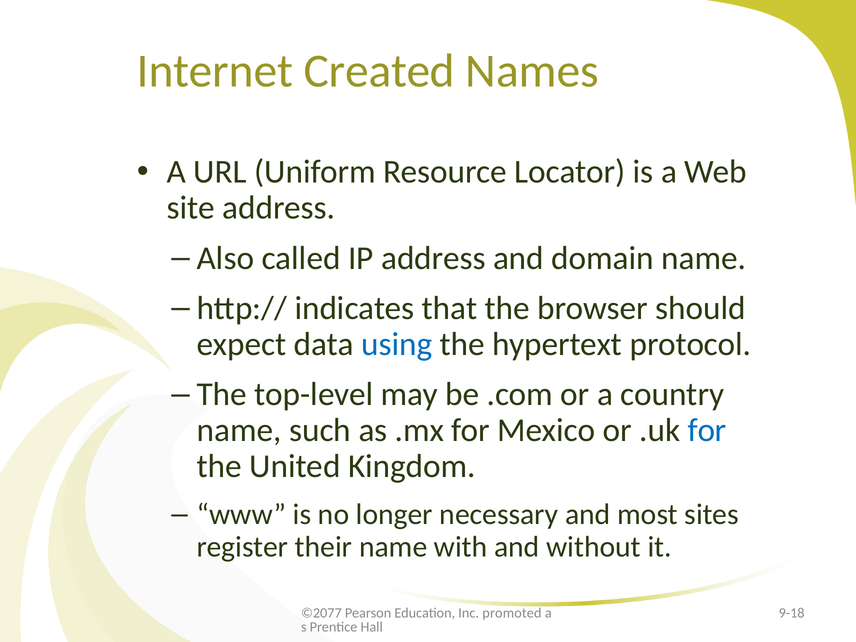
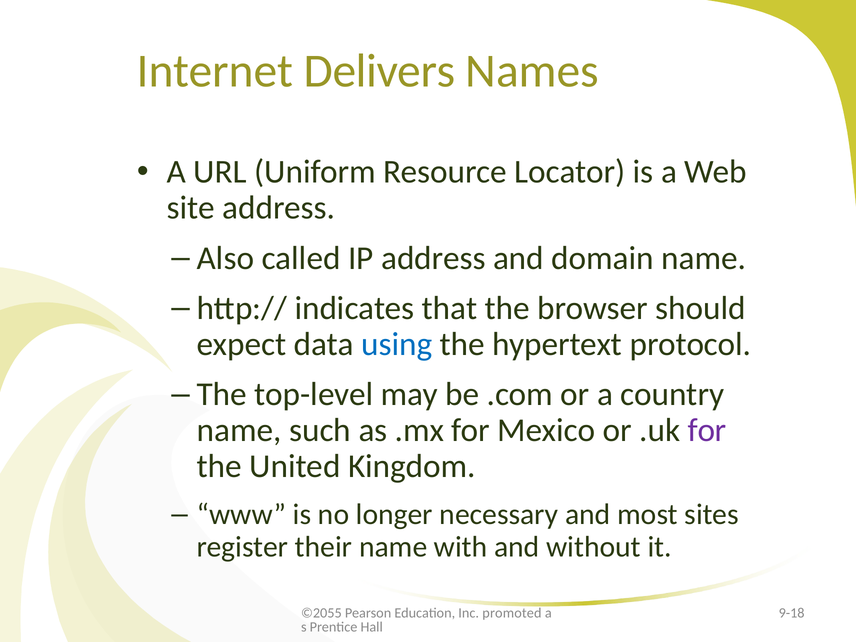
Created: Created -> Delivers
for at (707, 430) colour: blue -> purple
©2077: ©2077 -> ©2055
